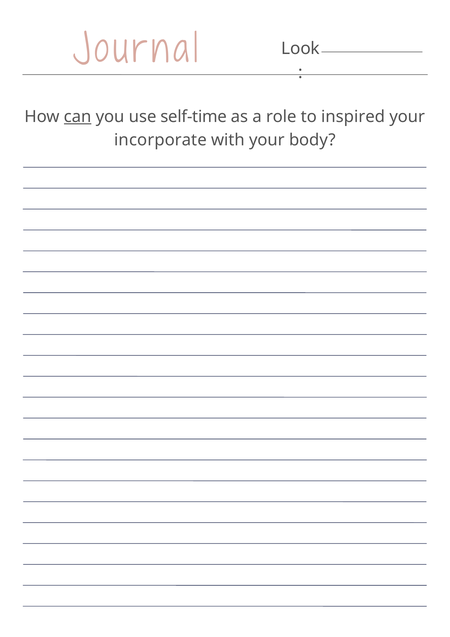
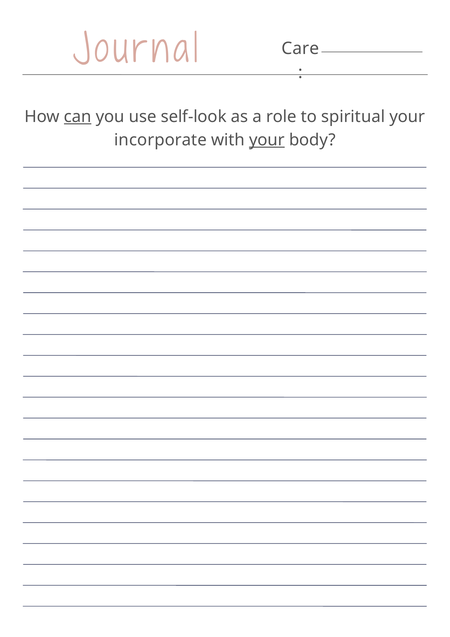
Look: Look -> Care
self-time: self-time -> self-look
inspired: inspired -> spiritual
your at (267, 140) underline: none -> present
